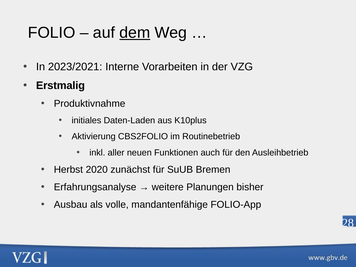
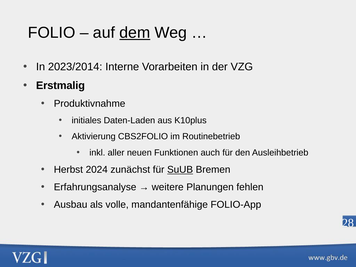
2023/2021: 2023/2021 -> 2023/2014
2020: 2020 -> 2024
SuUB underline: none -> present
bisher: bisher -> fehlen
